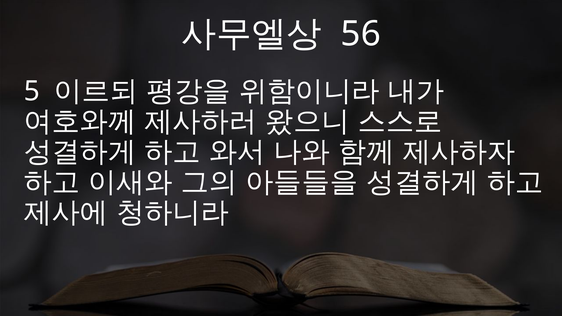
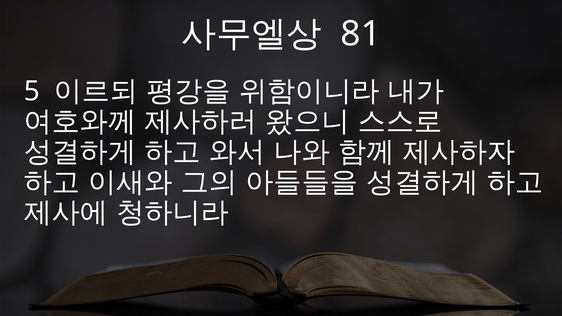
56: 56 -> 81
